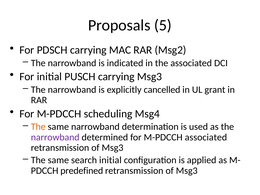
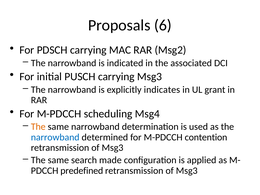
5: 5 -> 6
cancelled: cancelled -> indicates
narrowband at (55, 137) colour: purple -> blue
M-PDCCH associated: associated -> contention
search initial: initial -> made
